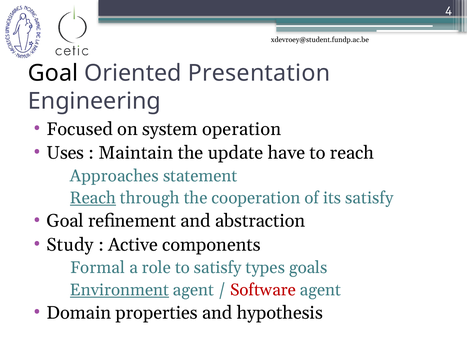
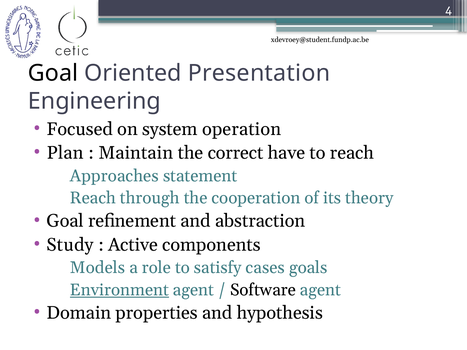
Uses: Uses -> Plan
update: update -> correct
Reach at (93, 198) underline: present -> none
its satisfy: satisfy -> theory
Formal: Formal -> Models
types: types -> cases
Software colour: red -> black
